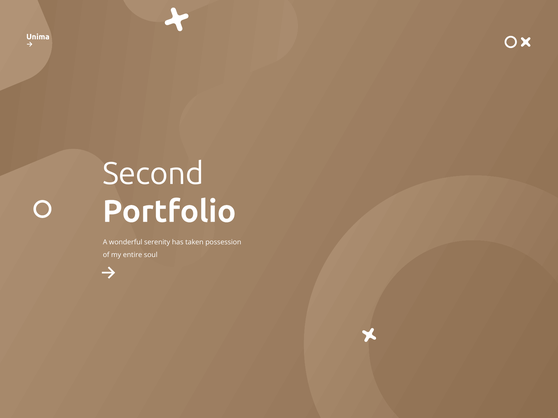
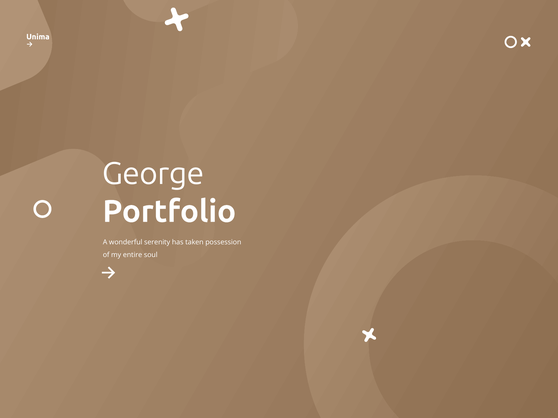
Second: Second -> George
